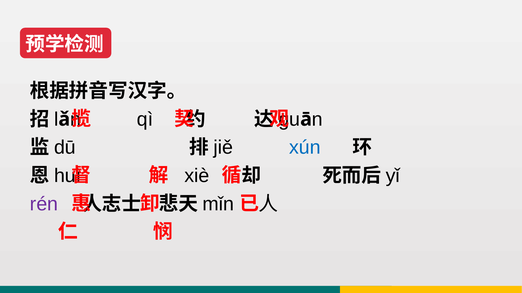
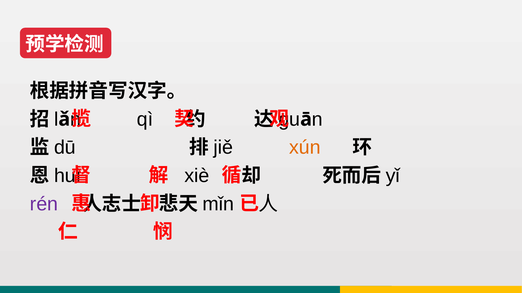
xún colour: blue -> orange
